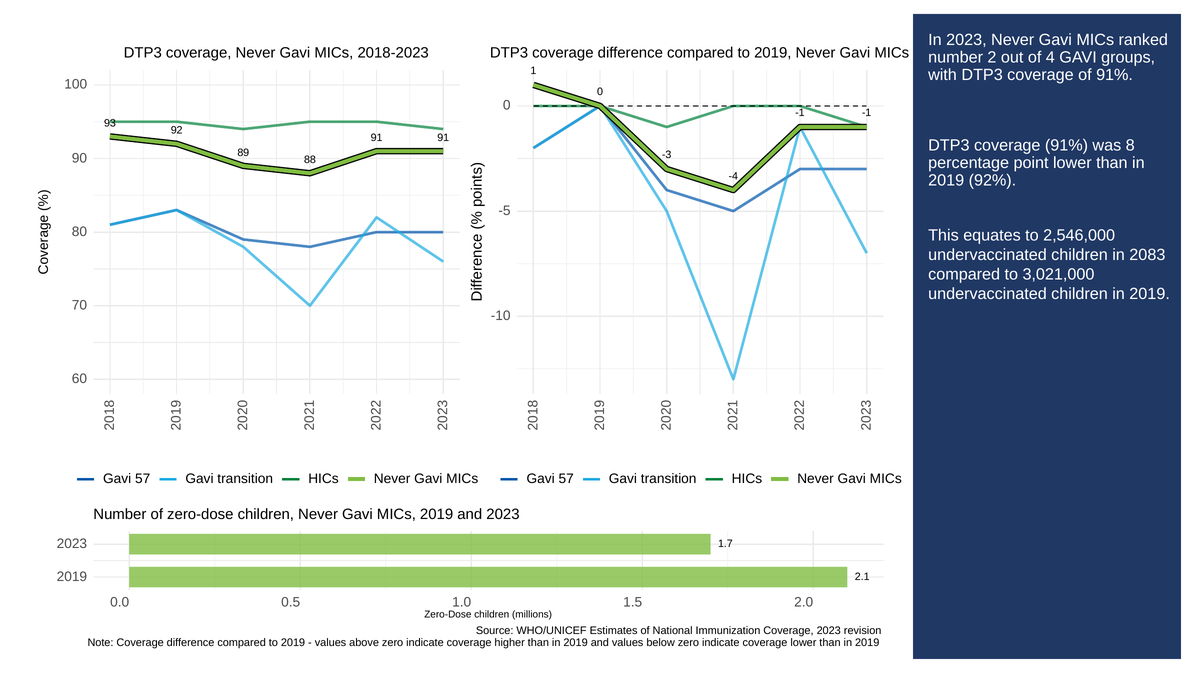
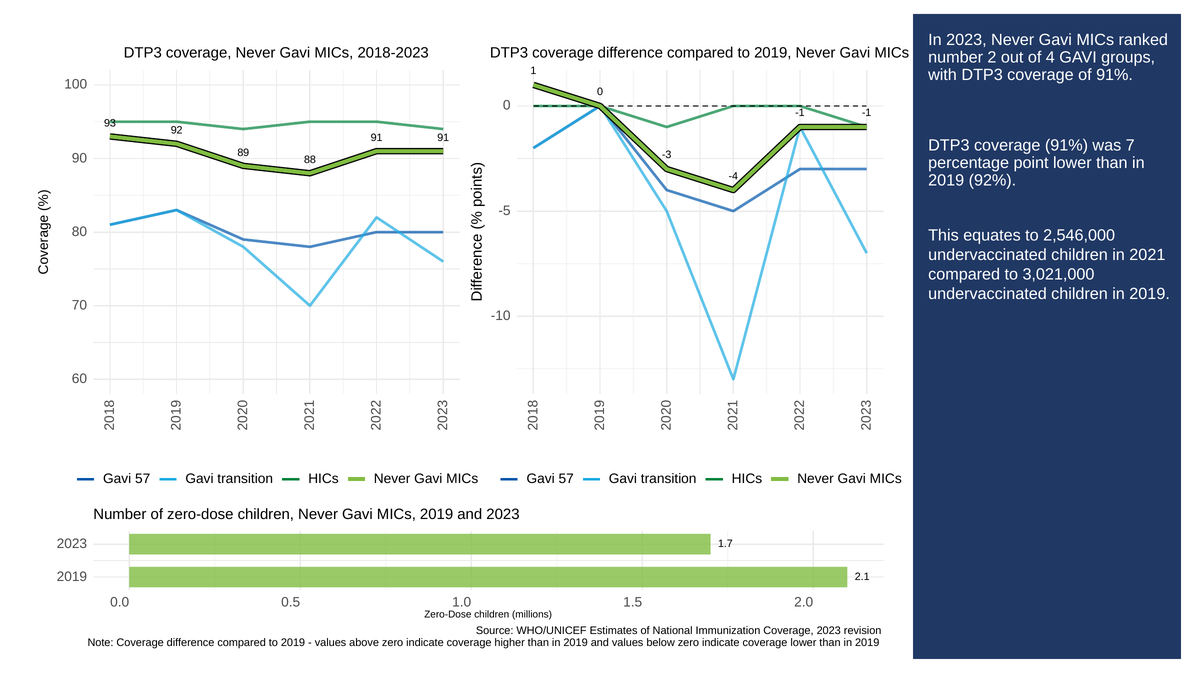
was 8: 8 -> 7
2083: 2083 -> 2021
